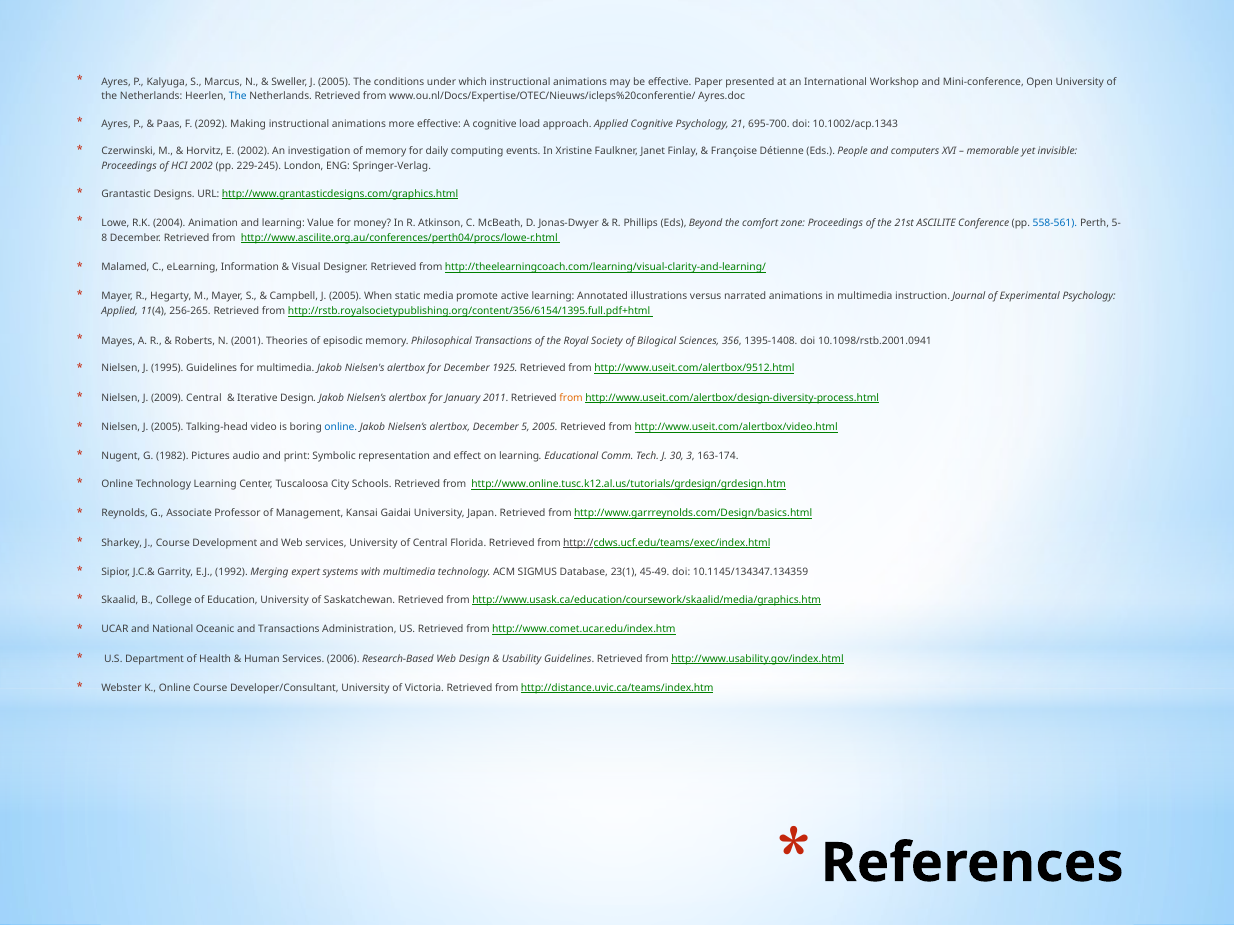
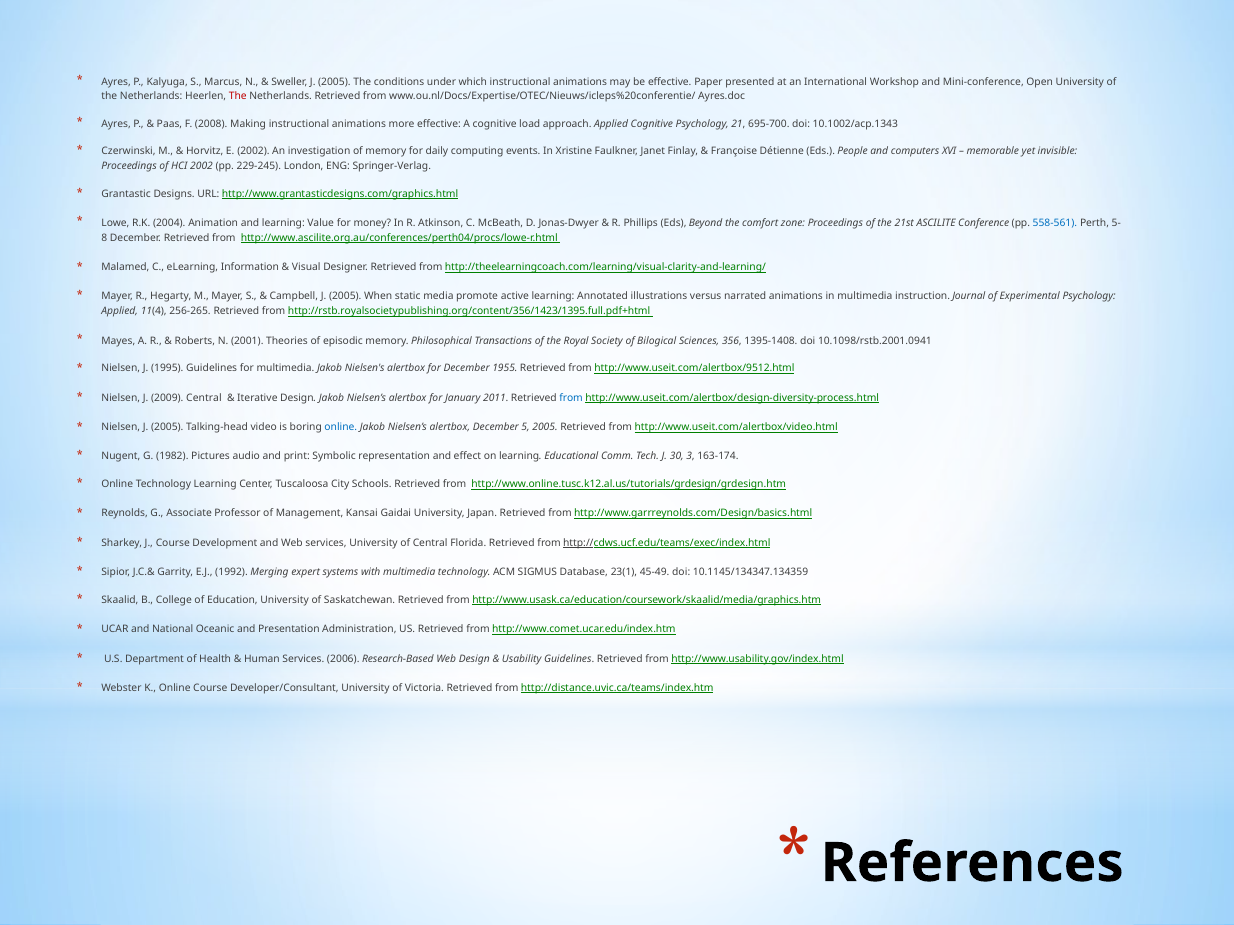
The at (238, 96) colour: blue -> red
2092: 2092 -> 2008
http://rstb.royalsocietypublishing.org/content/356/6154/1395.full.pdf+html: http://rstb.royalsocietypublishing.org/content/356/6154/1395.full.pdf+html -> http://rstb.royalsocietypublishing.org/content/356/1423/1395.full.pdf+html
1925: 1925 -> 1955
from at (571, 398) colour: orange -> blue
and Transactions: Transactions -> Presentation
